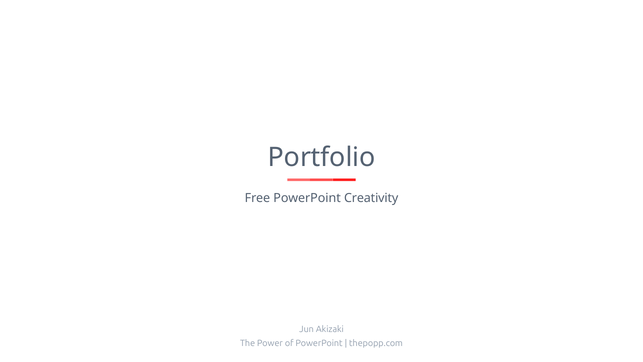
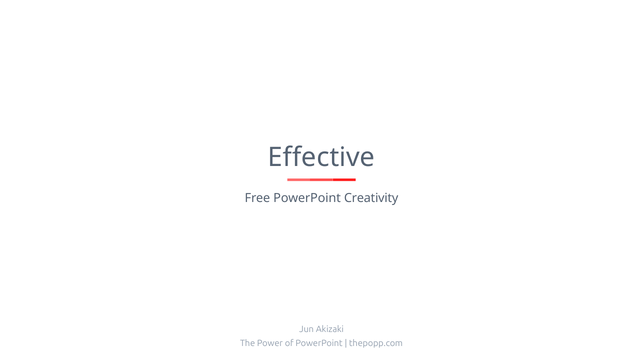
Portfolio: Portfolio -> Effective
